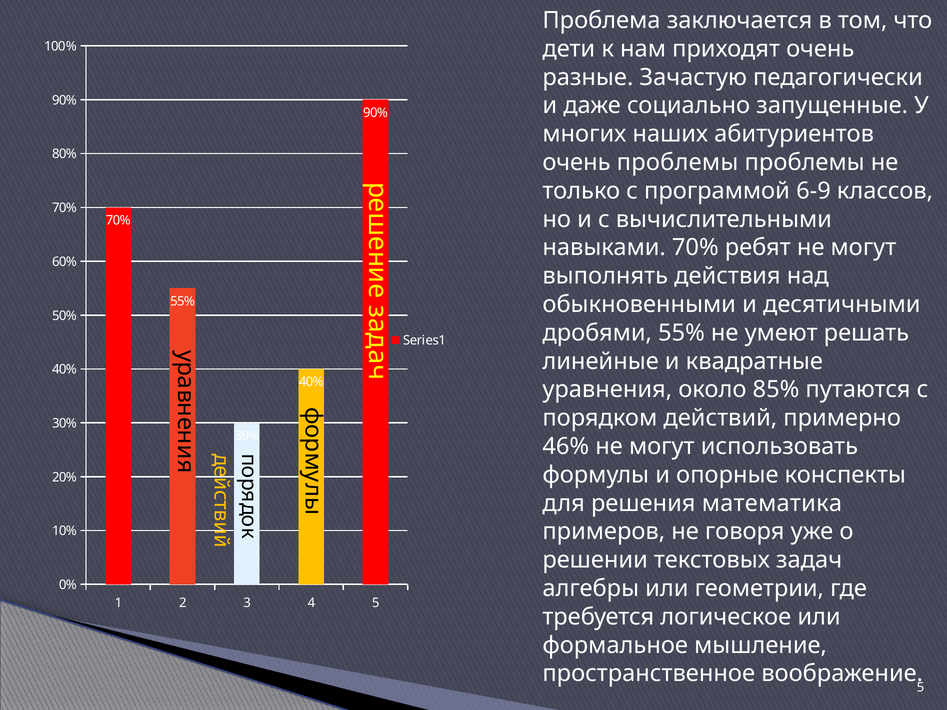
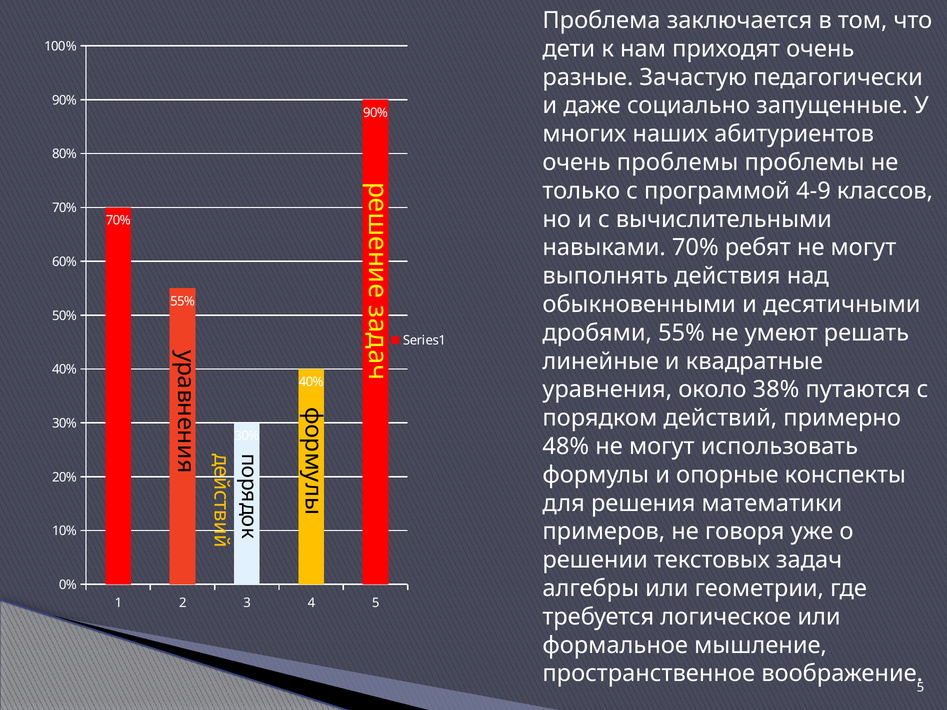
6-9: 6-9 -> 4-9
85%: 85% -> 38%
46%: 46% -> 48%
математика: математика -> математики
